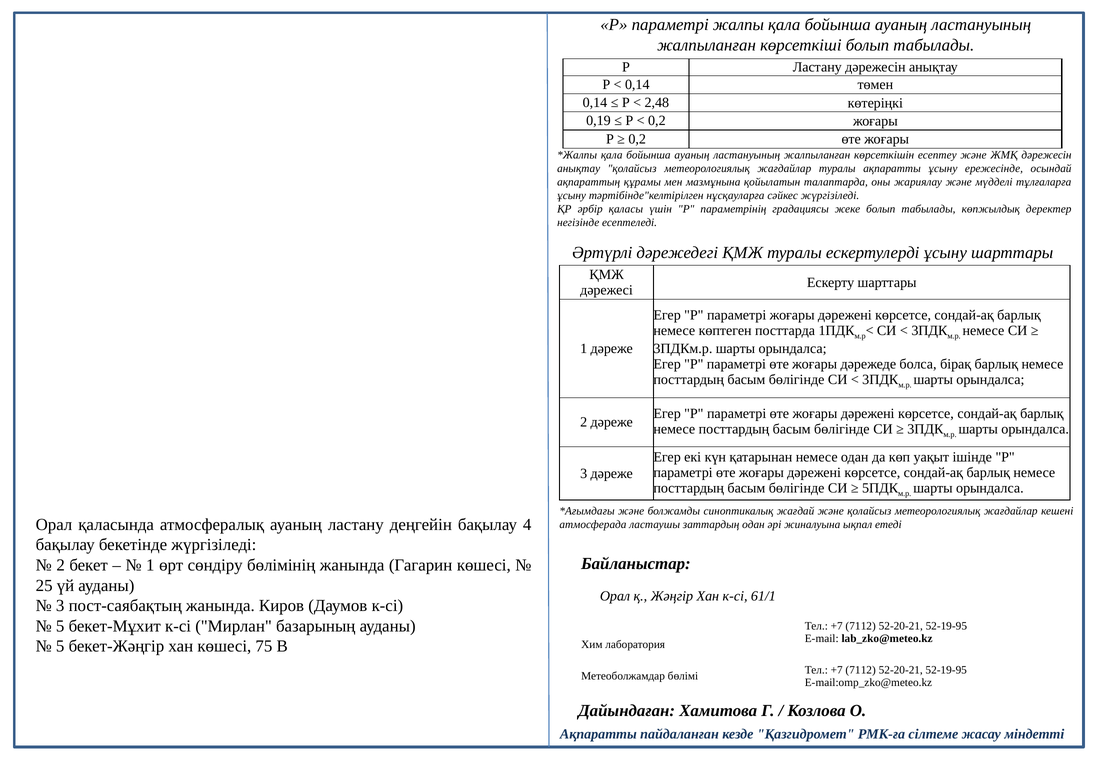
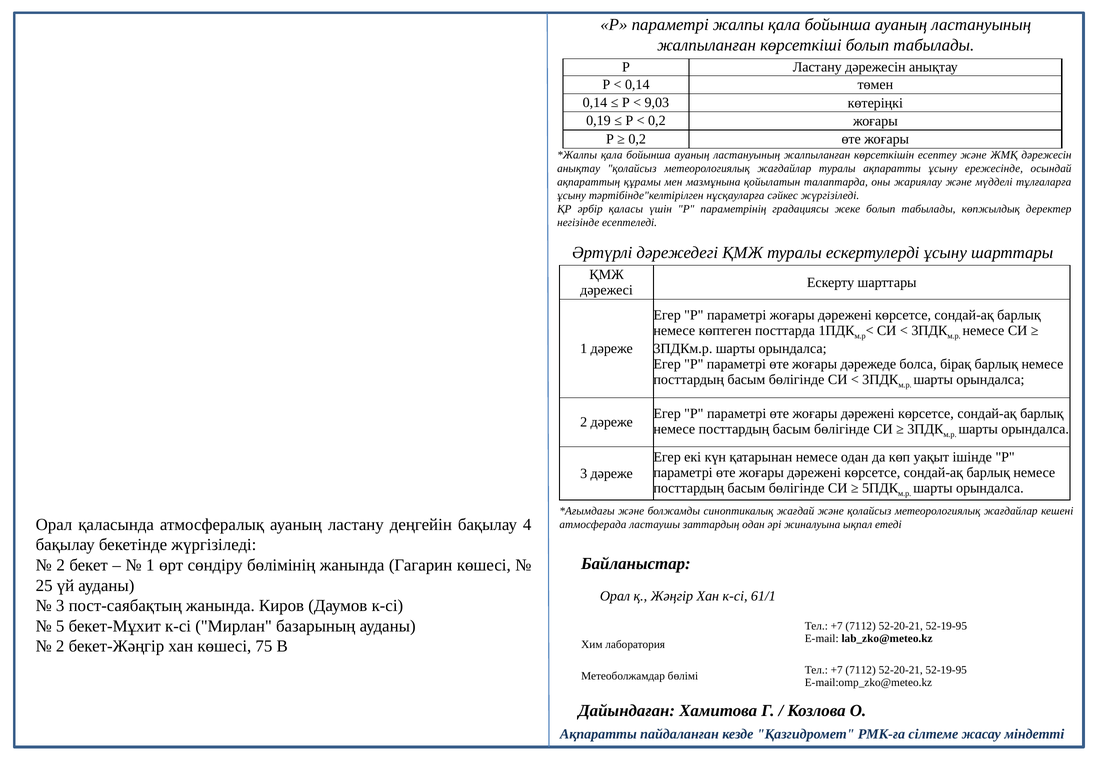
2,48: 2,48 -> 9,03
5 at (60, 646): 5 -> 2
